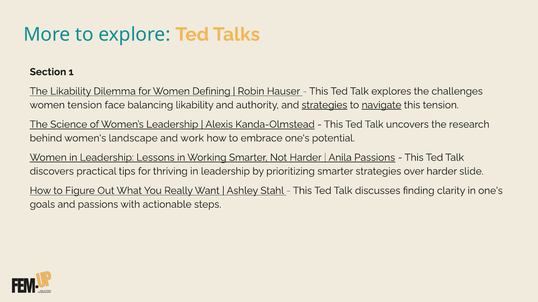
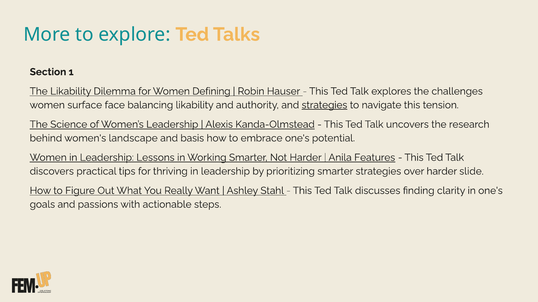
women tension: tension -> surface
navigate underline: present -> none
work: work -> basis
Anila Passions: Passions -> Features
